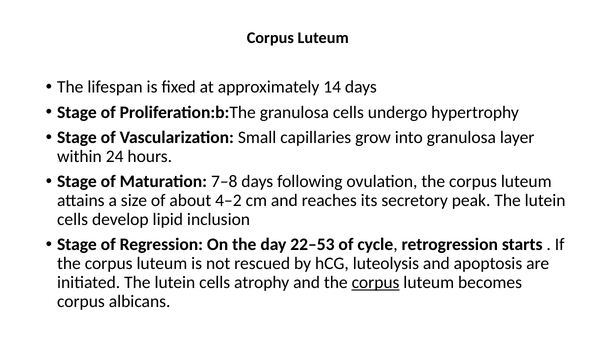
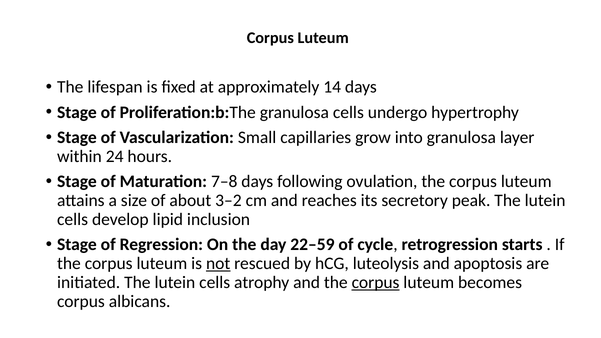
4–2: 4–2 -> 3–2
22–53: 22–53 -> 22–59
not underline: none -> present
